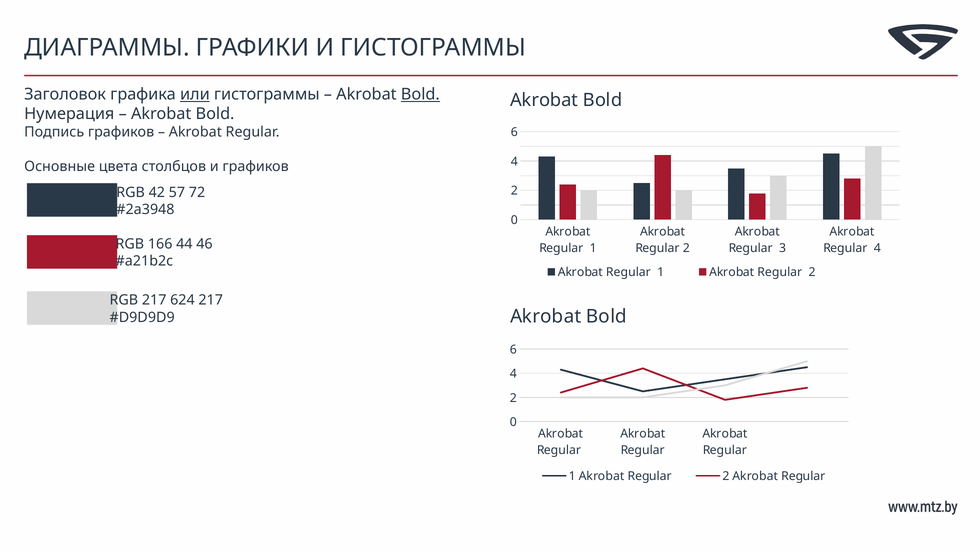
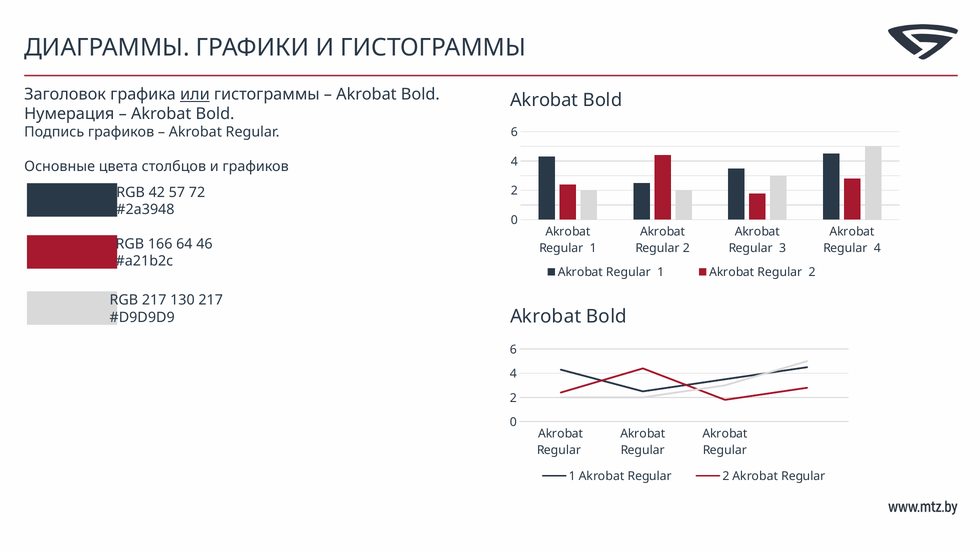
Bold at (420, 94) underline: present -> none
44: 44 -> 64
624: 624 -> 130
